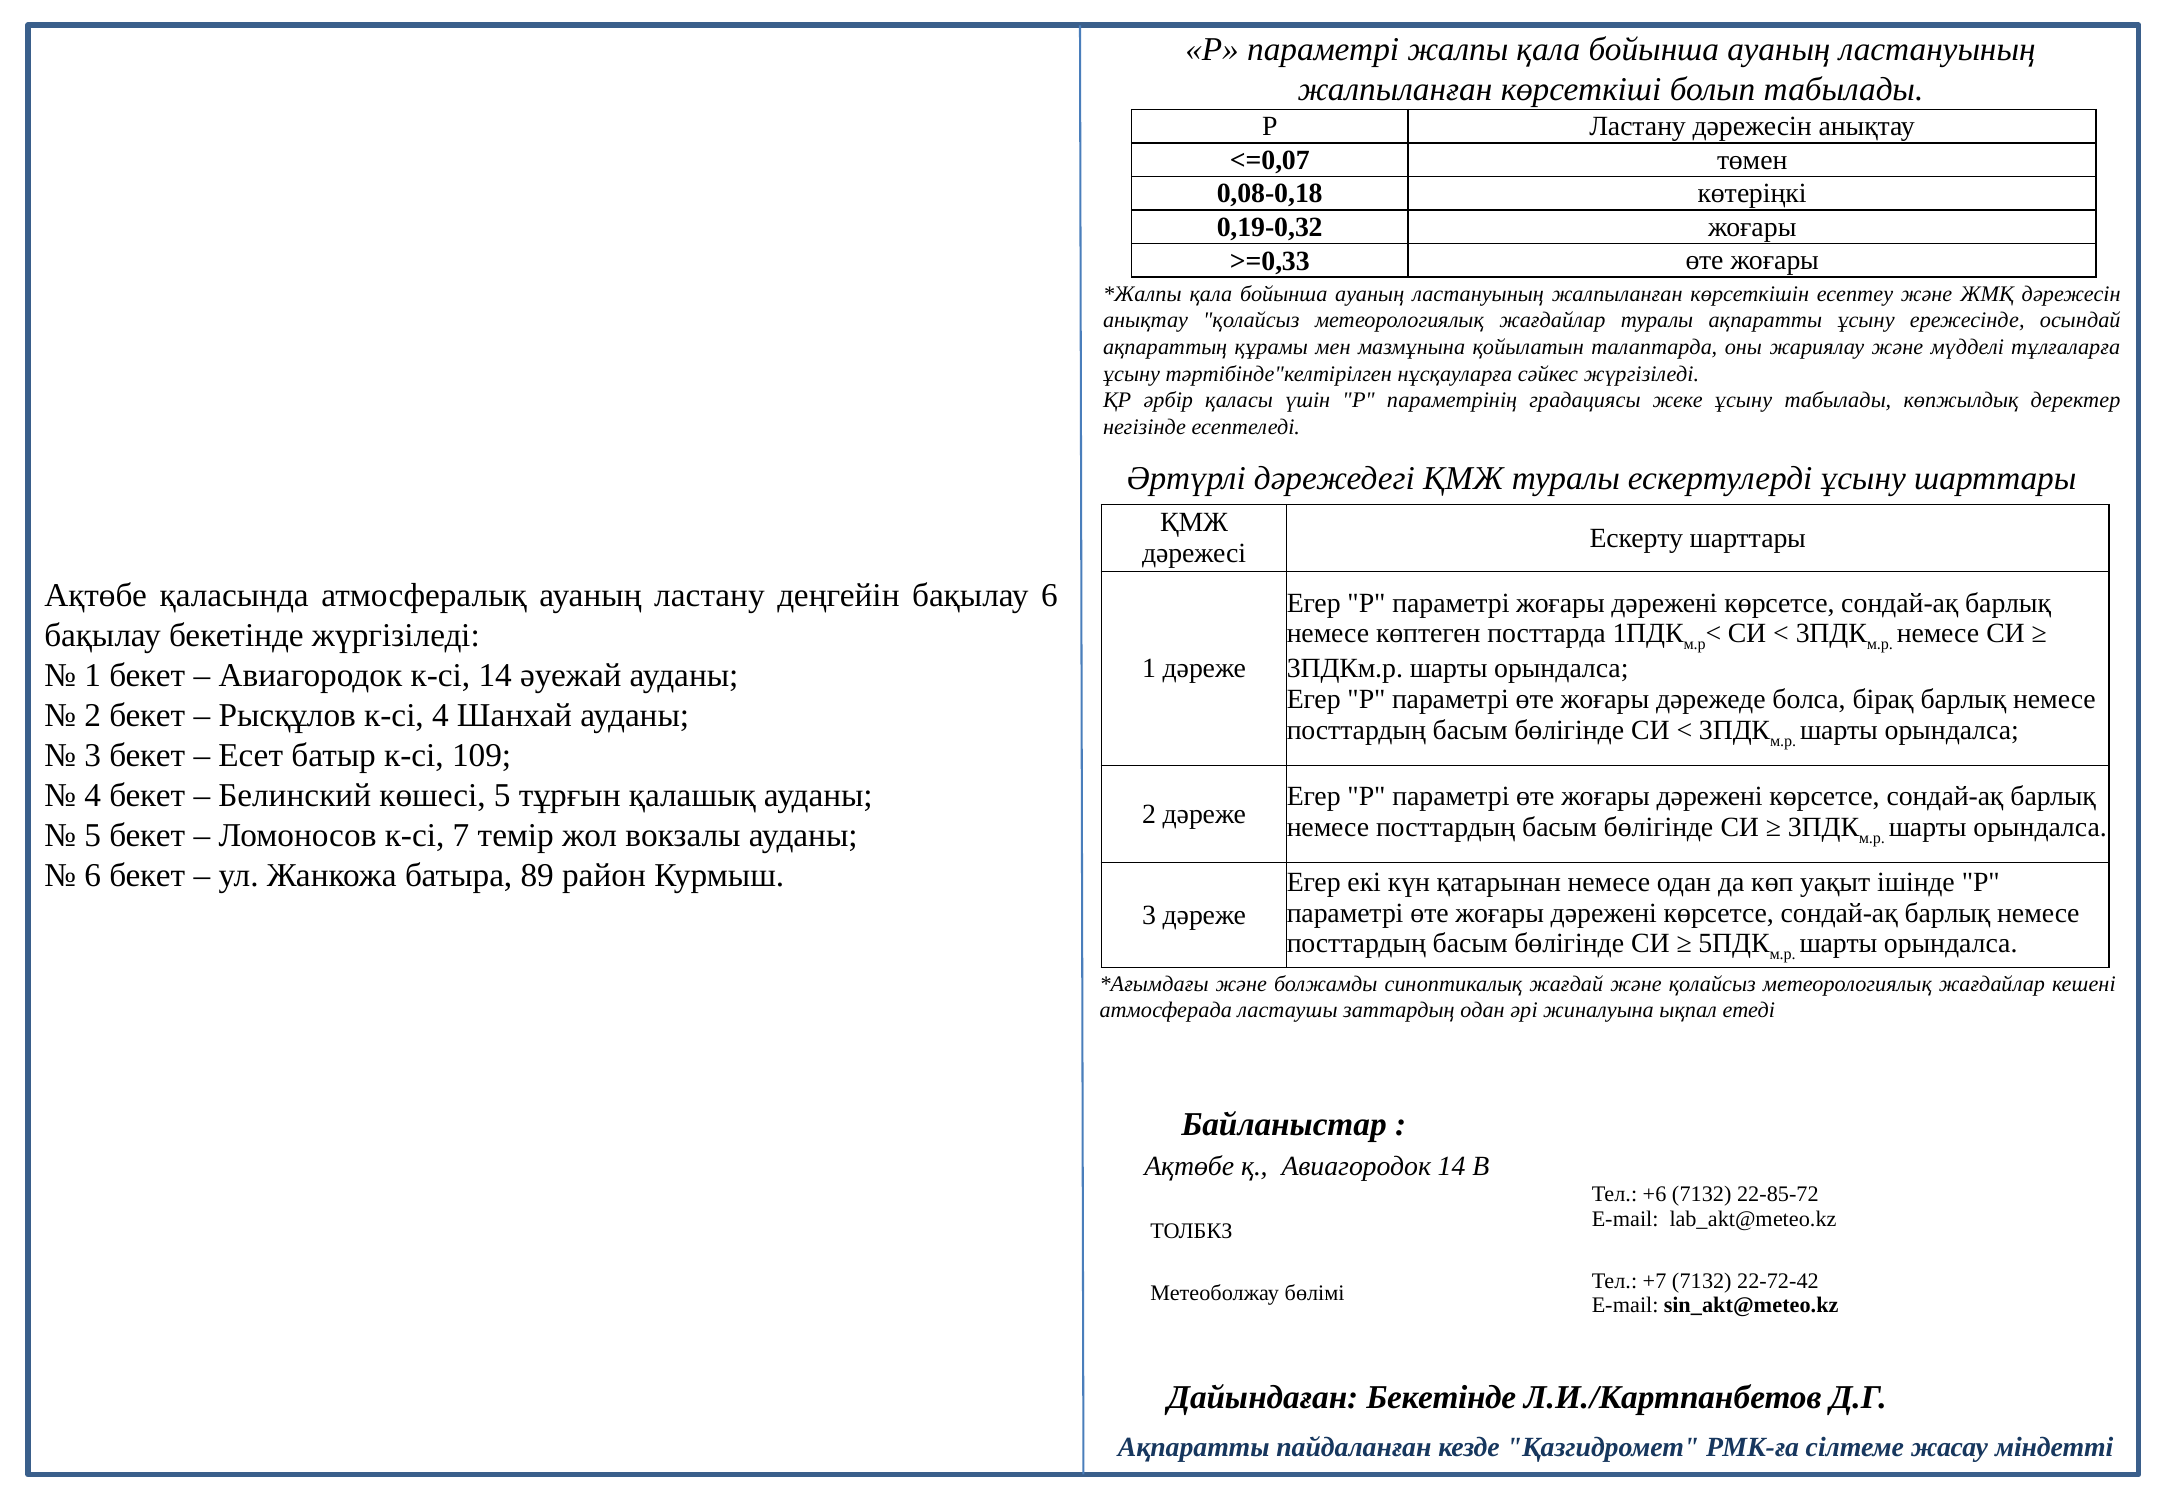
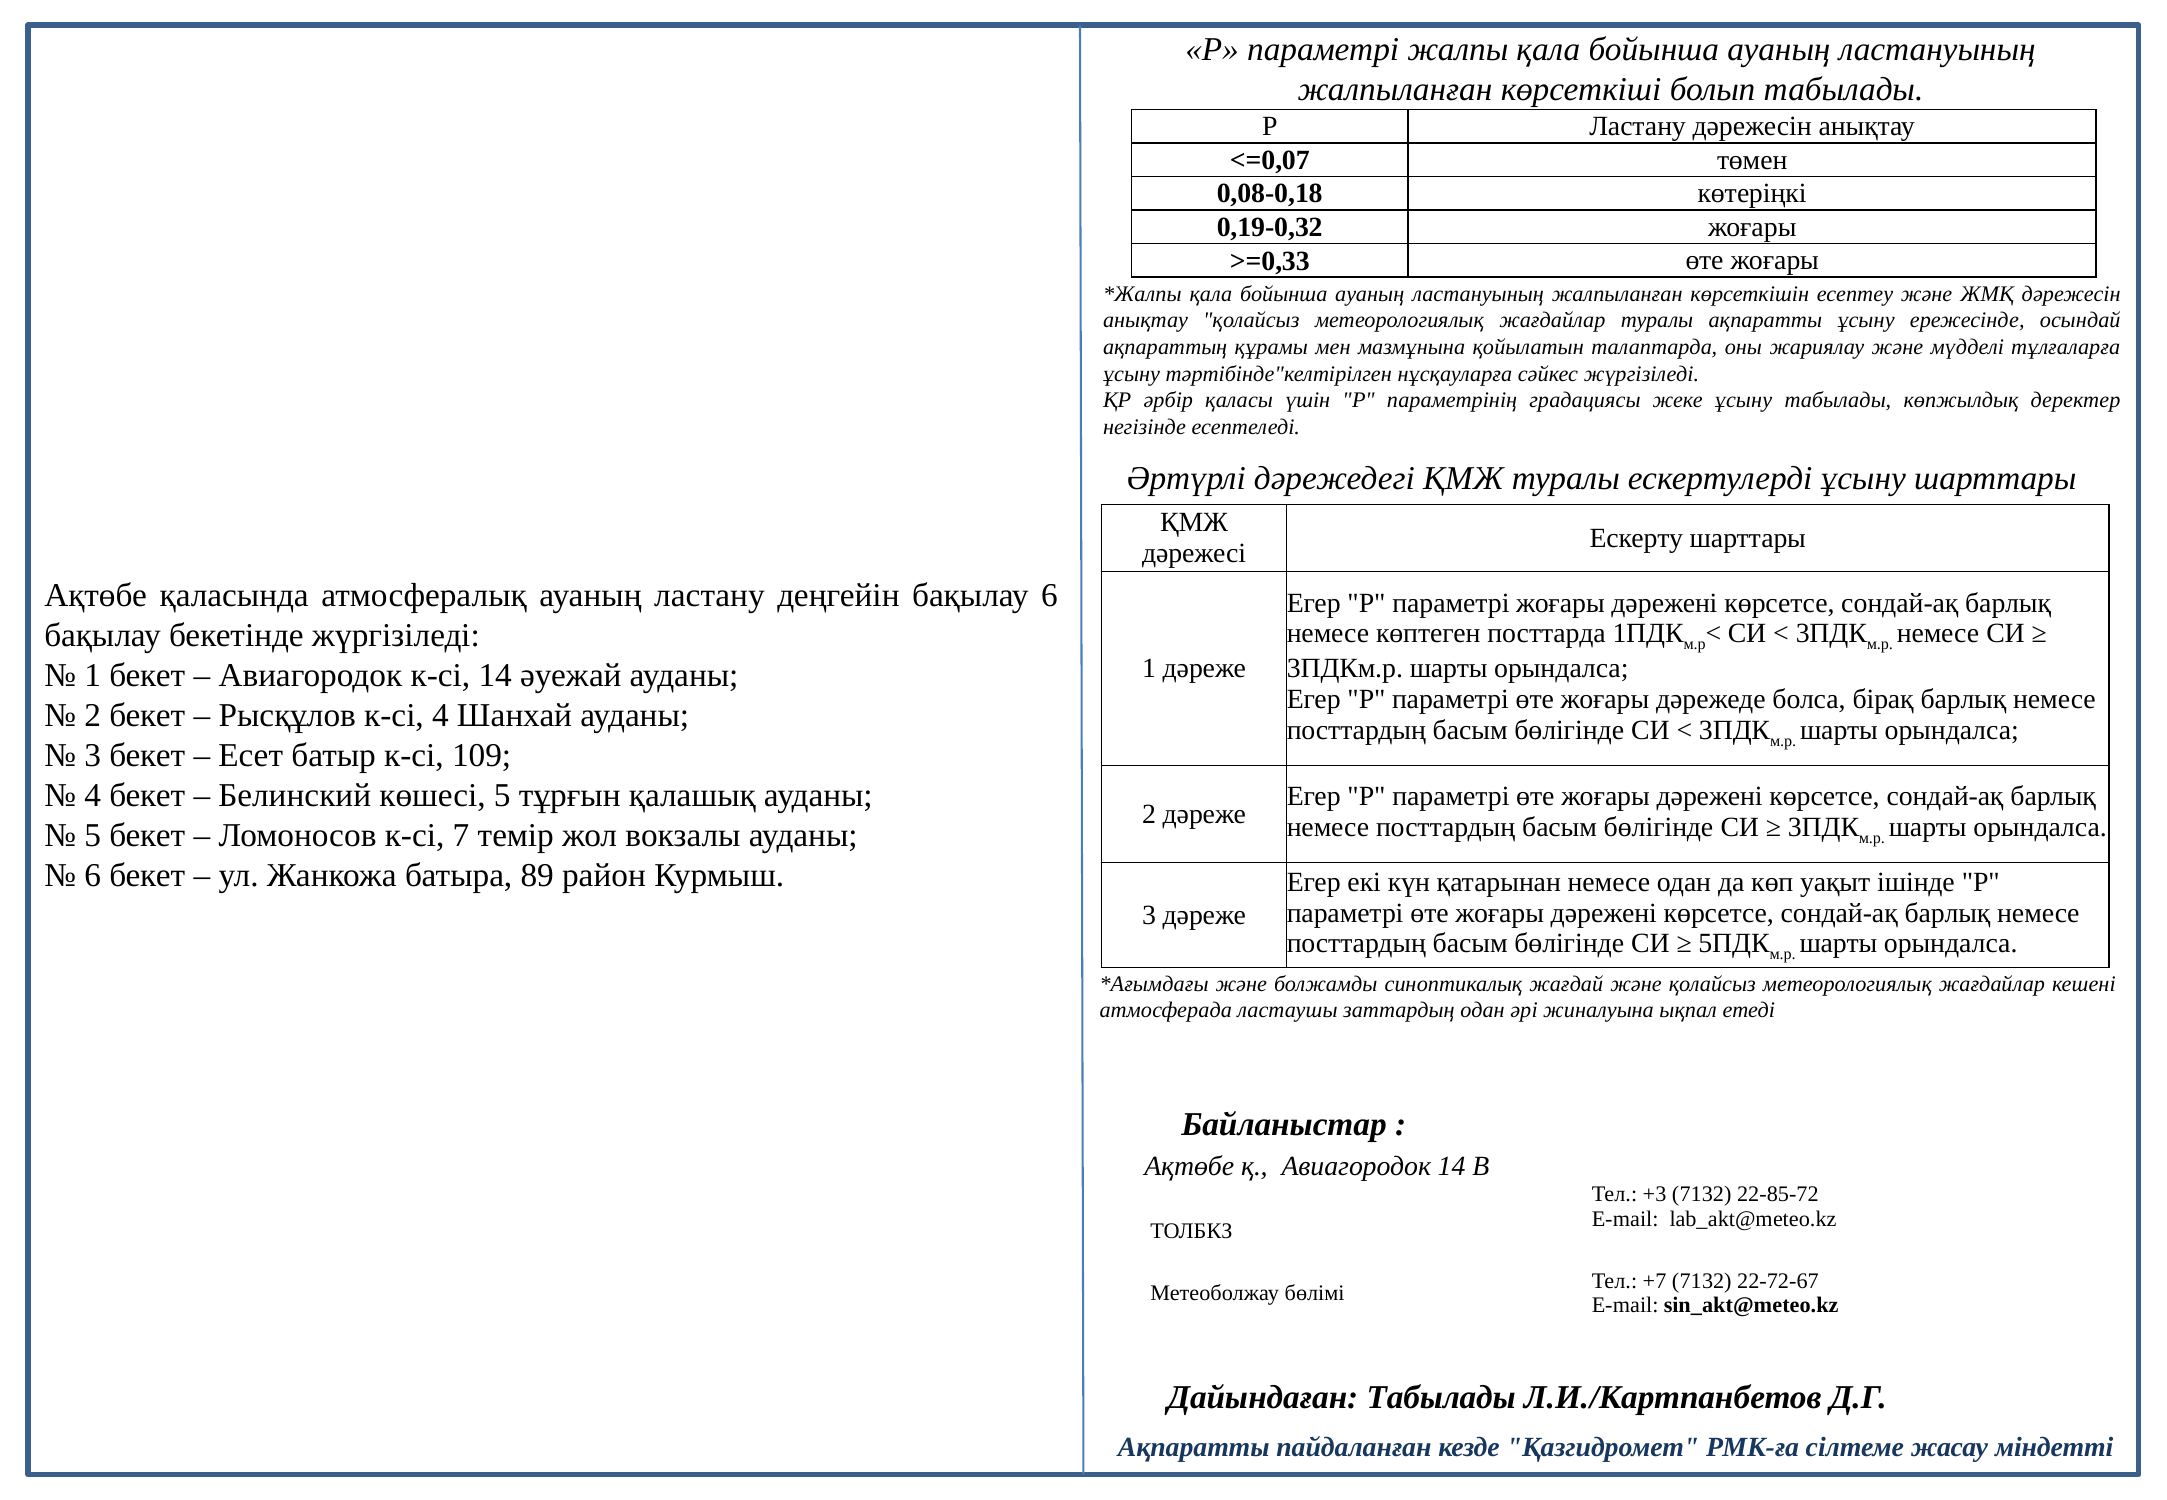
+6: +6 -> +3
22-72-42: 22-72-42 -> 22-72-67
Дайындаған Бекетінде: Бекетінде -> Табылады
